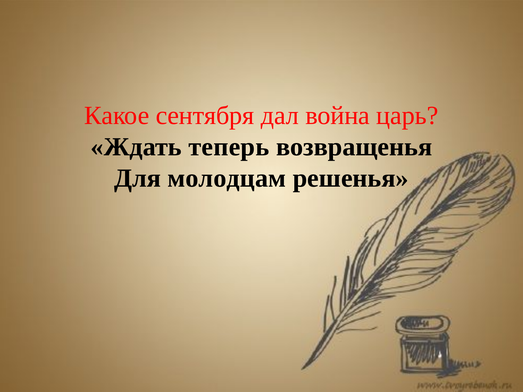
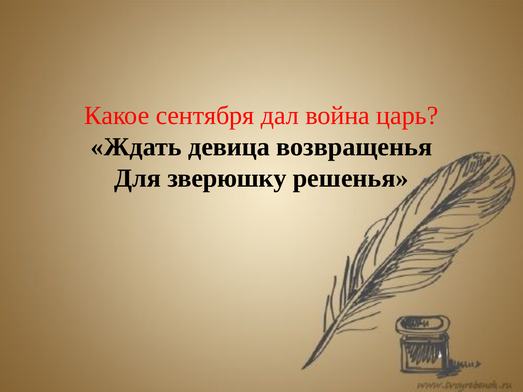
теперь: теперь -> девица
молодцам: молодцам -> зверюшку
